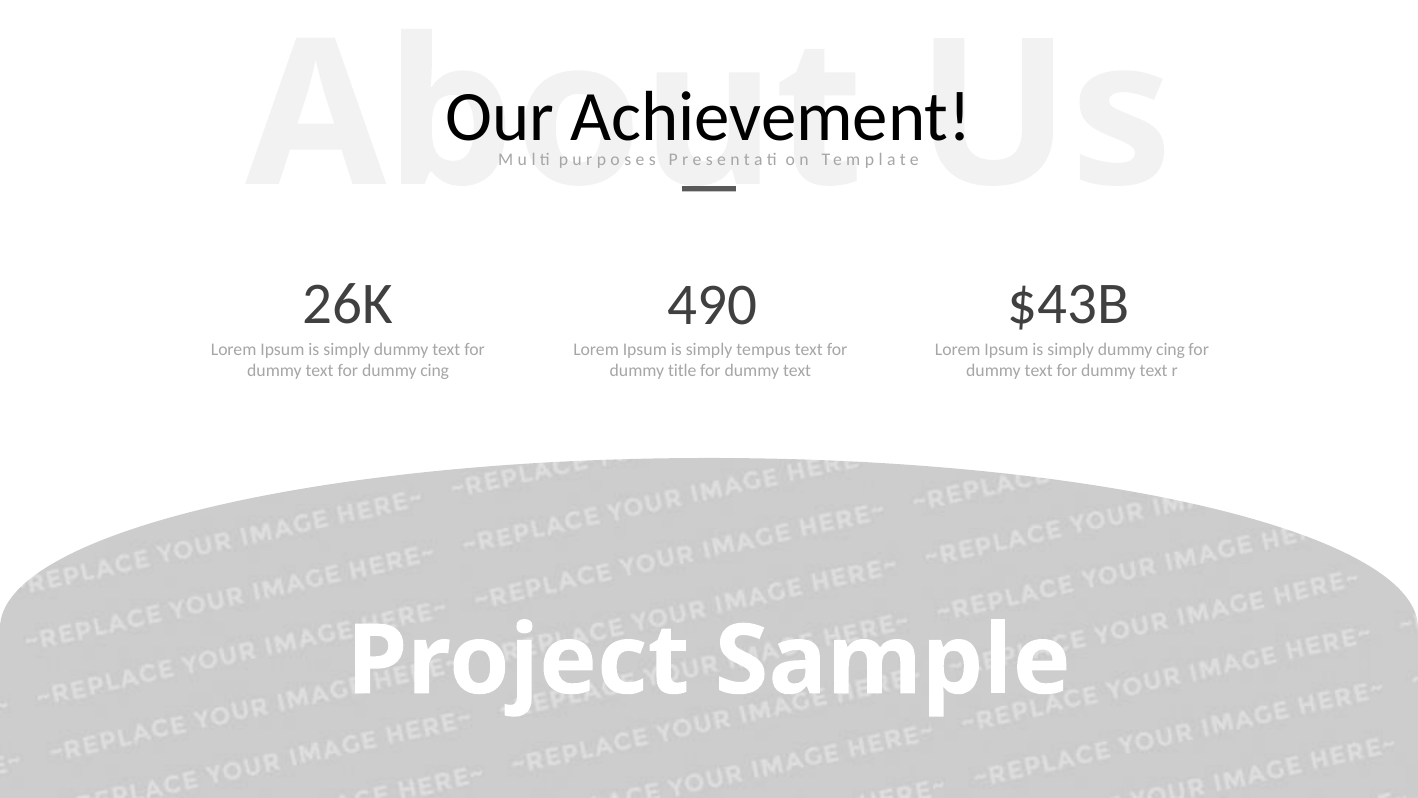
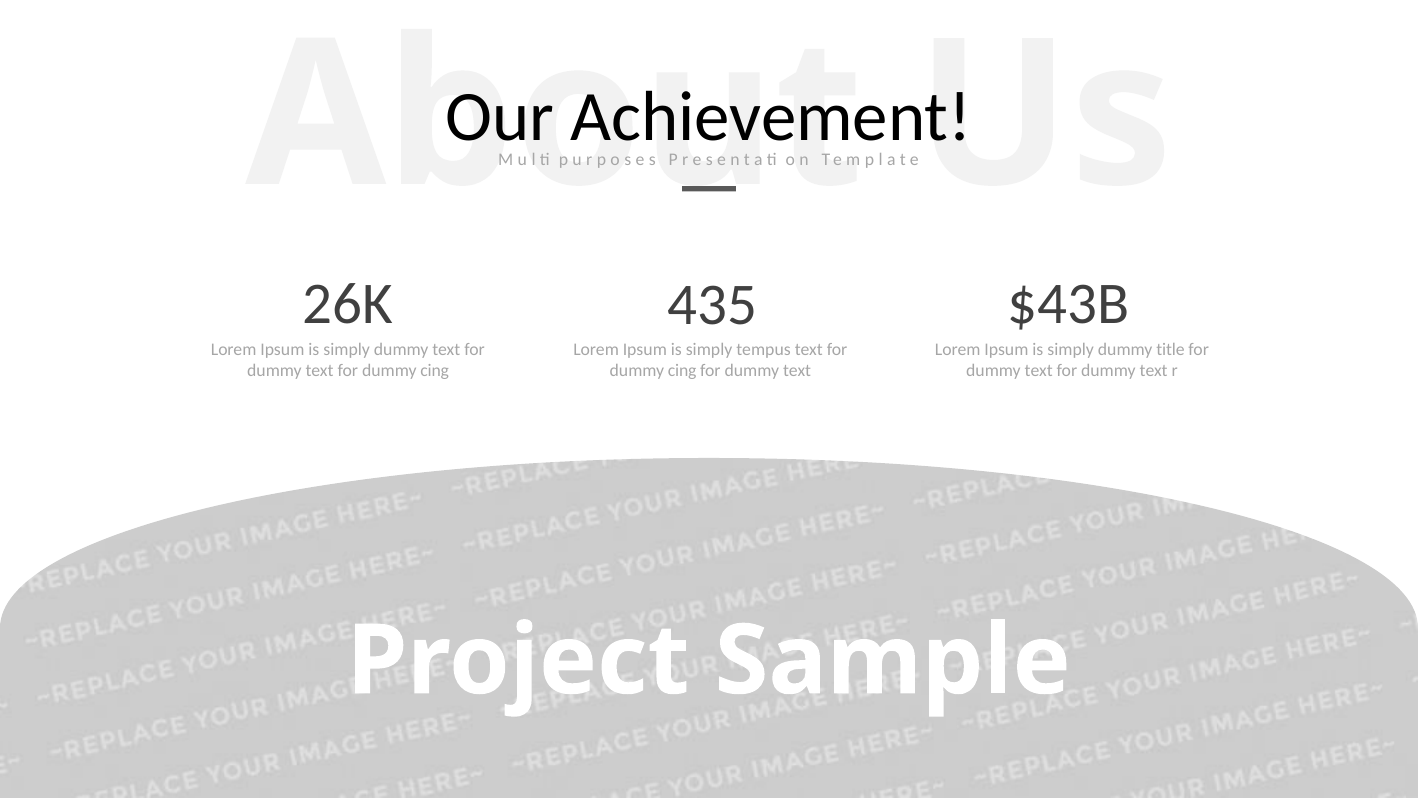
490: 490 -> 435
simply dummy cing: cing -> title
title at (682, 371): title -> cing
